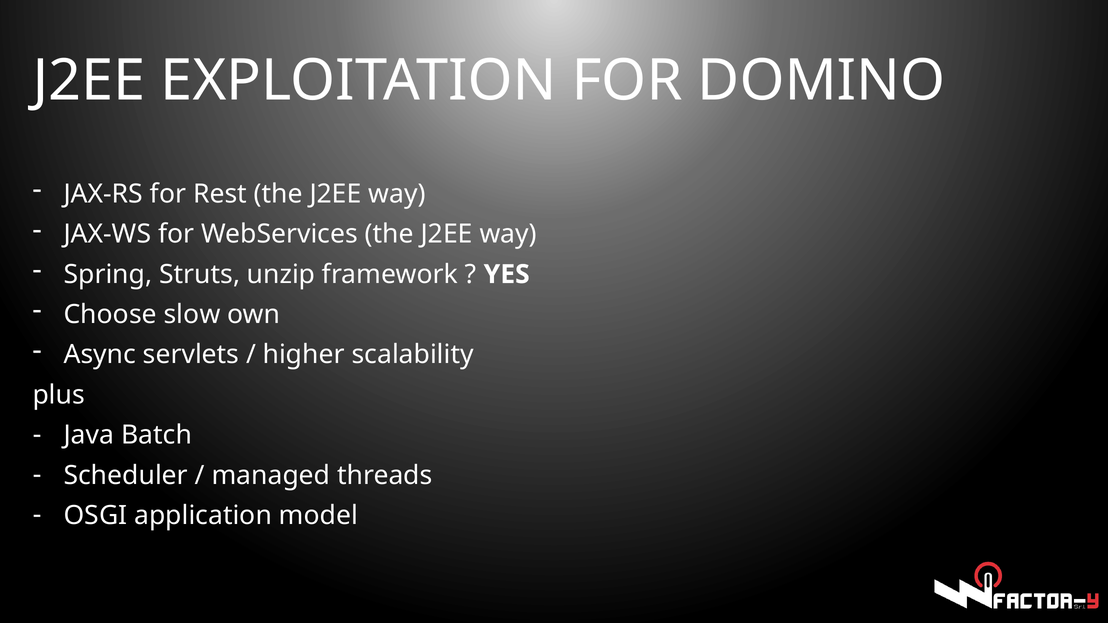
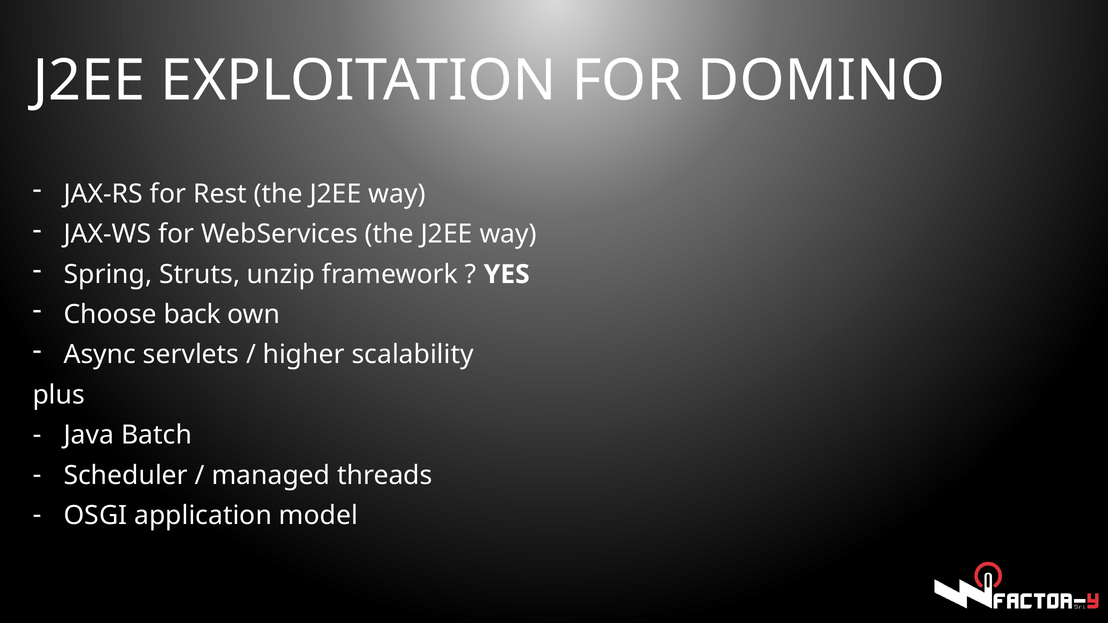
slow: slow -> back
